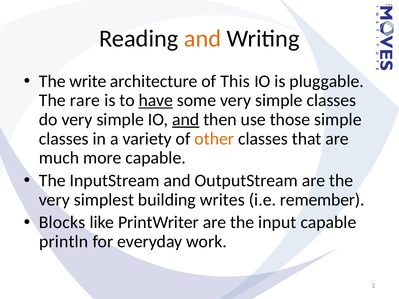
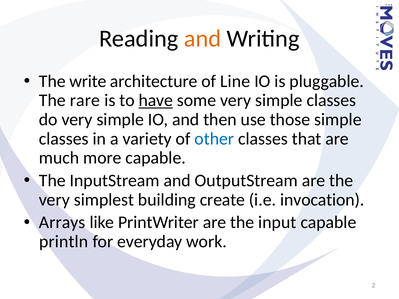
This: This -> Line
and at (186, 120) underline: present -> none
other colour: orange -> blue
writes: writes -> create
remember: remember -> invocation
Blocks: Blocks -> Arrays
